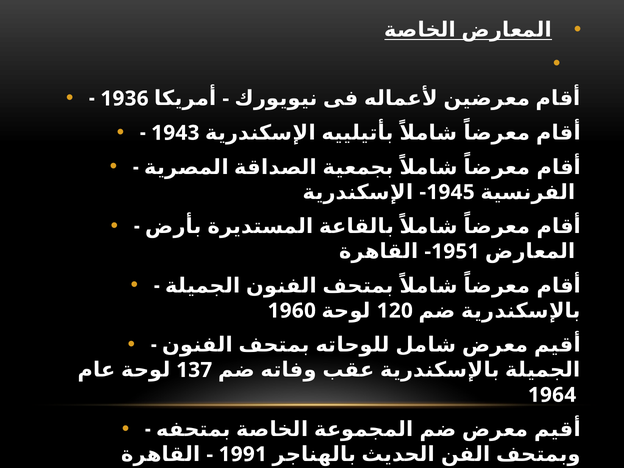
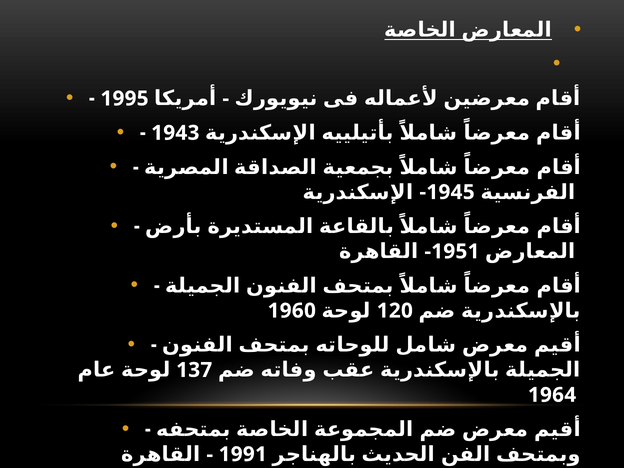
1936: 1936 -> 1995
